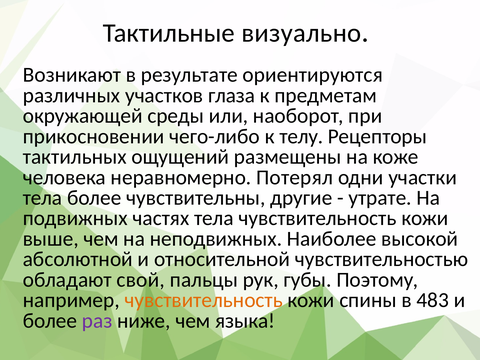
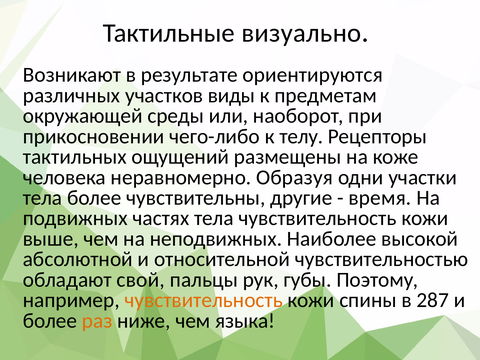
глаза: глаза -> виды
Потерял: Потерял -> Образуя
утрате: утрате -> время
483: 483 -> 287
раз colour: purple -> orange
